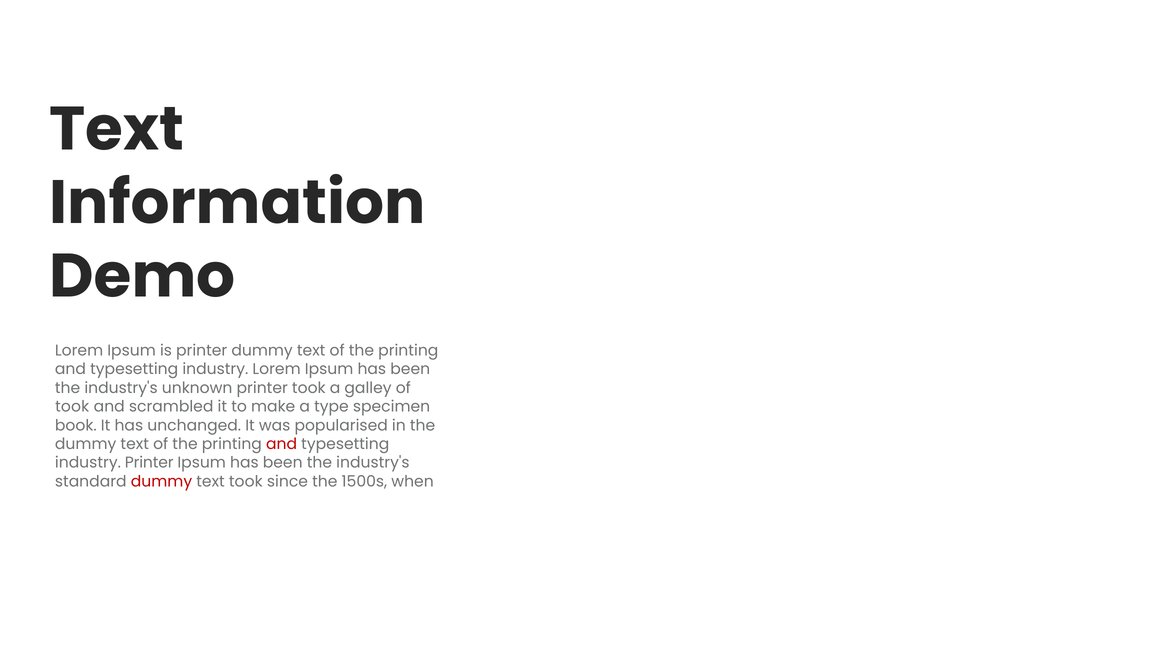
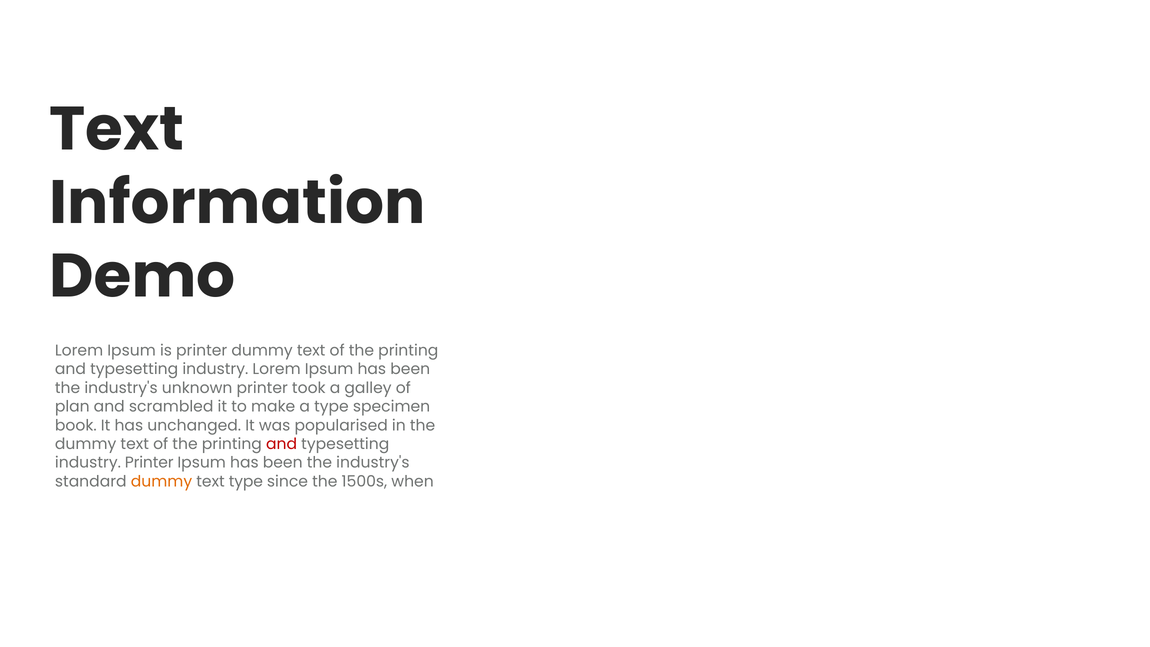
took at (72, 407): took -> plan
dummy at (161, 481) colour: red -> orange
text took: took -> type
